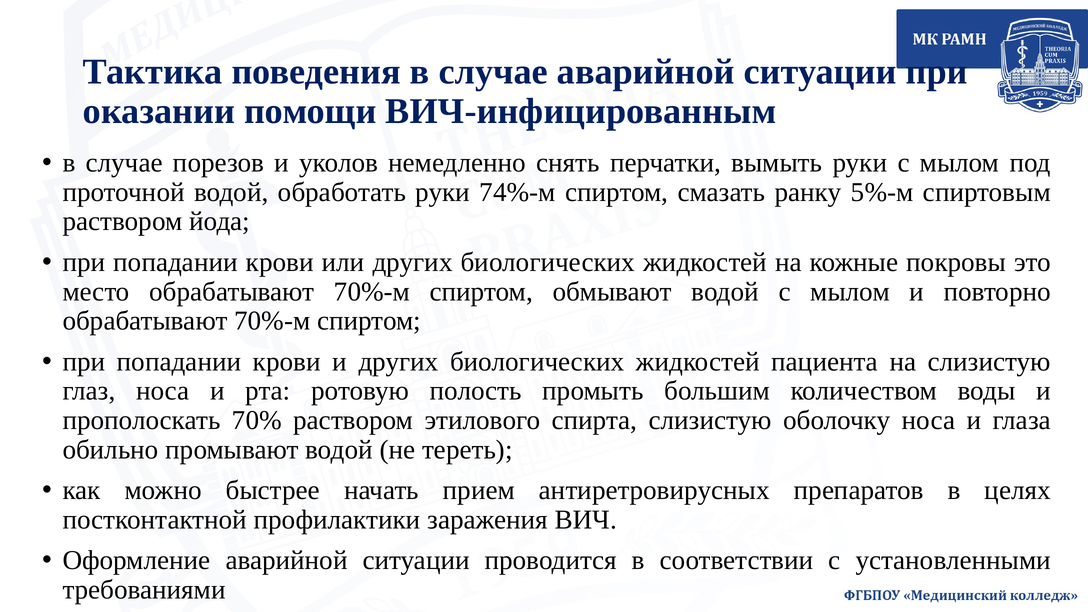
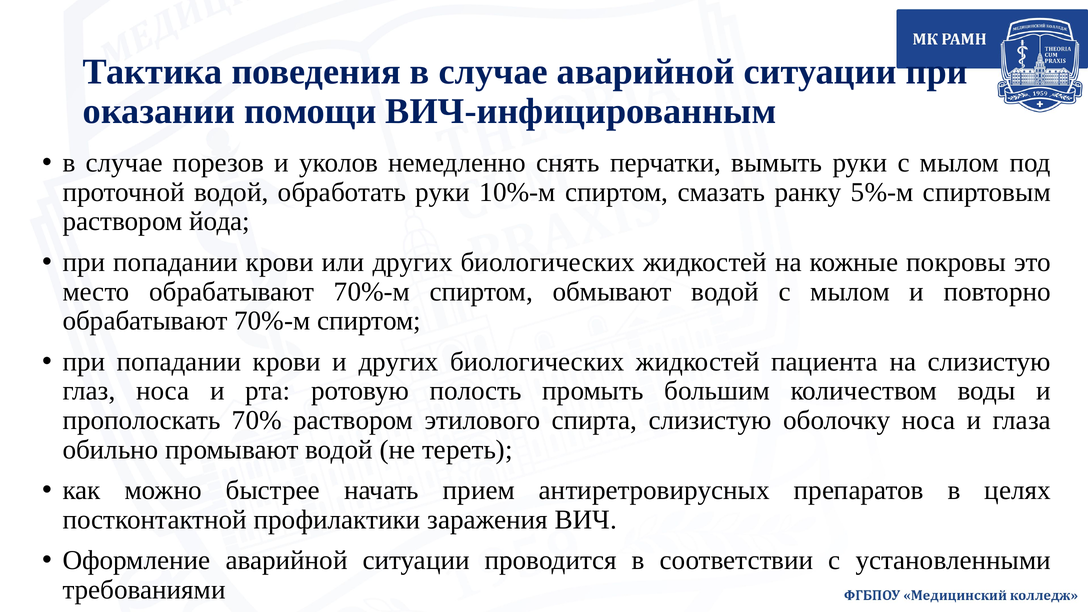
74%-м: 74%-м -> 10%-м
